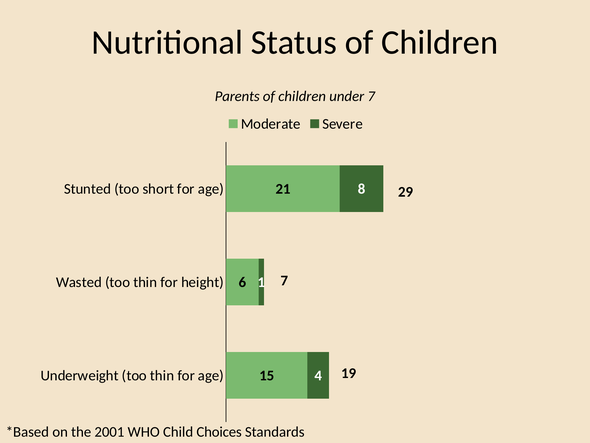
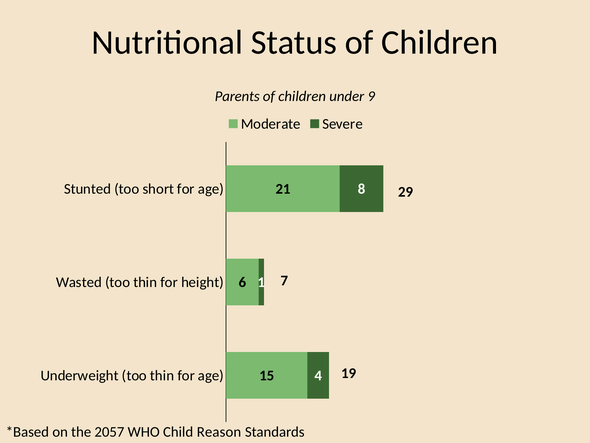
under 7: 7 -> 9
2001: 2001 -> 2057
Choices: Choices -> Reason
